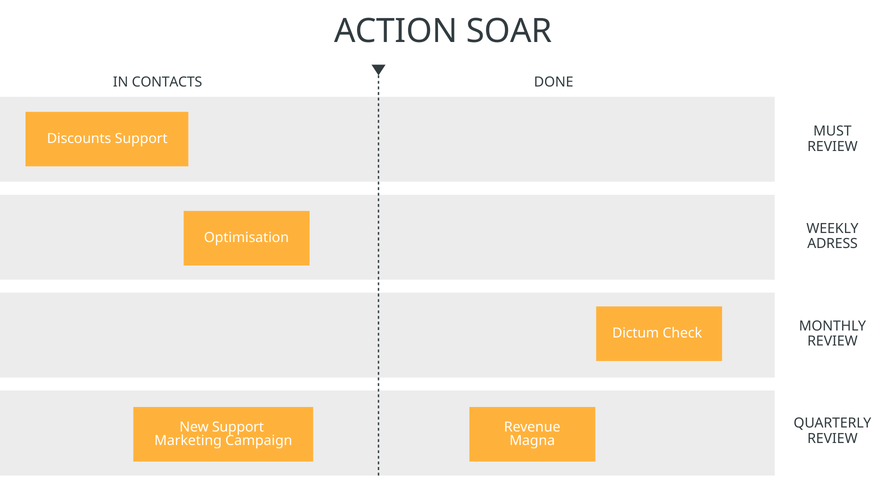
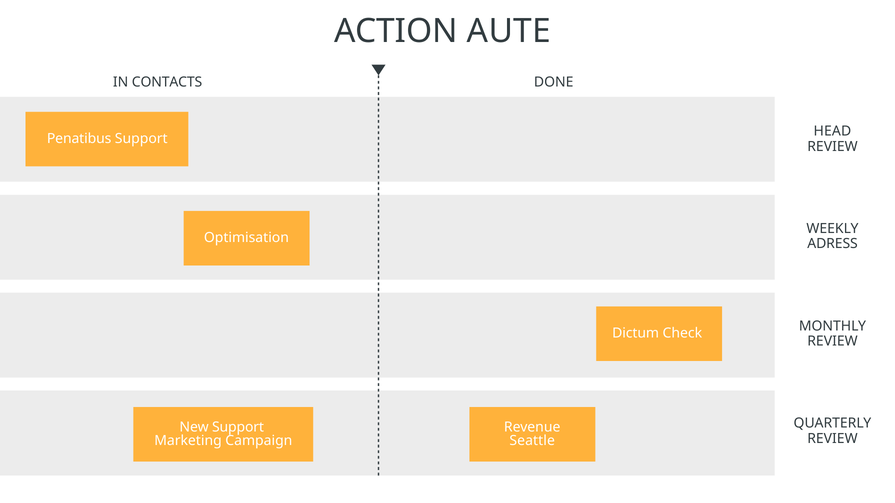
SOAR: SOAR -> AUTE
MUST: MUST -> HEAD
Discounts: Discounts -> Penatibus
Magna: Magna -> Seattle
